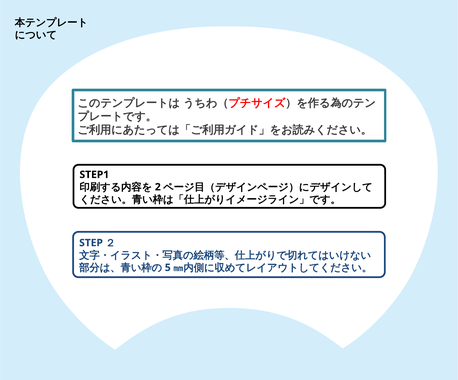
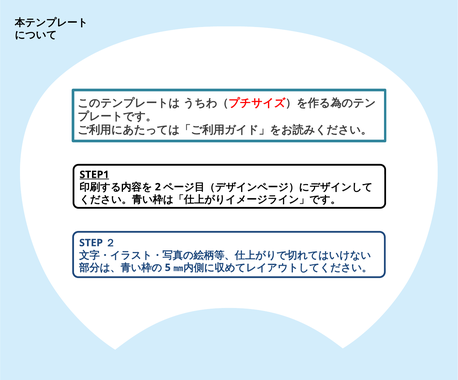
STEP1 underline: none -> present
